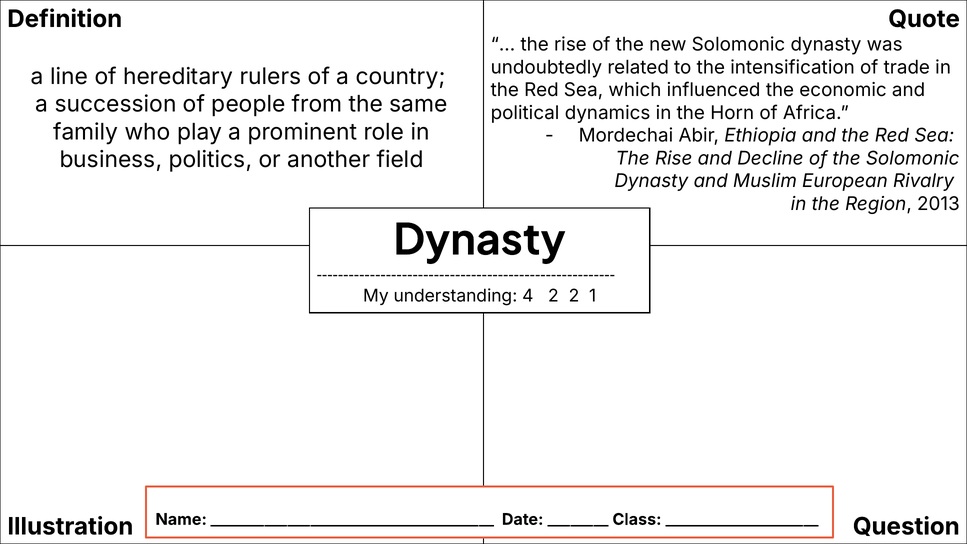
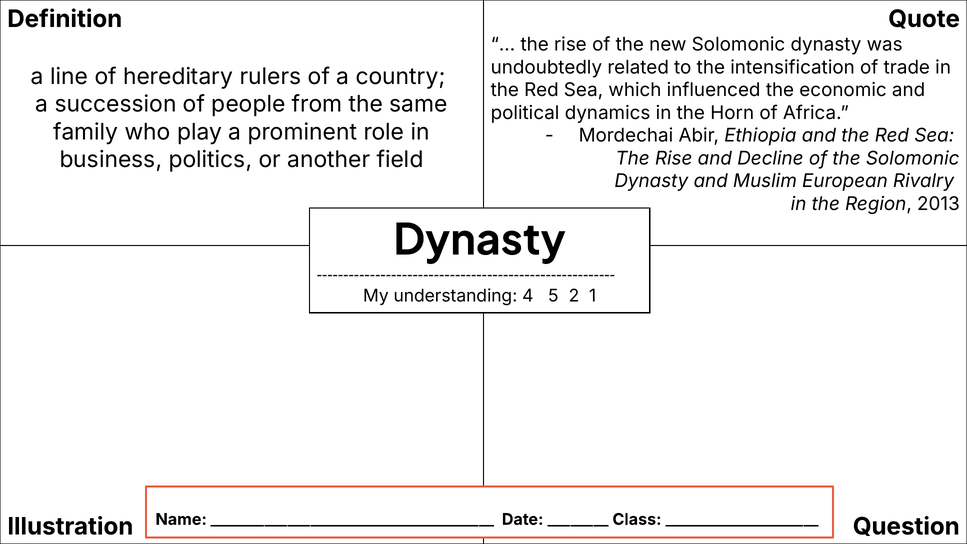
4 2: 2 -> 5
